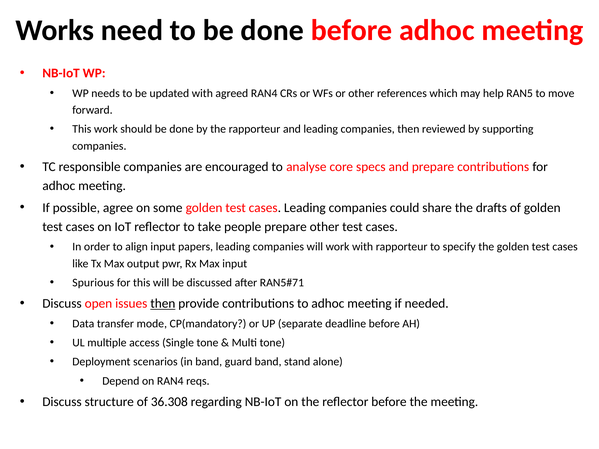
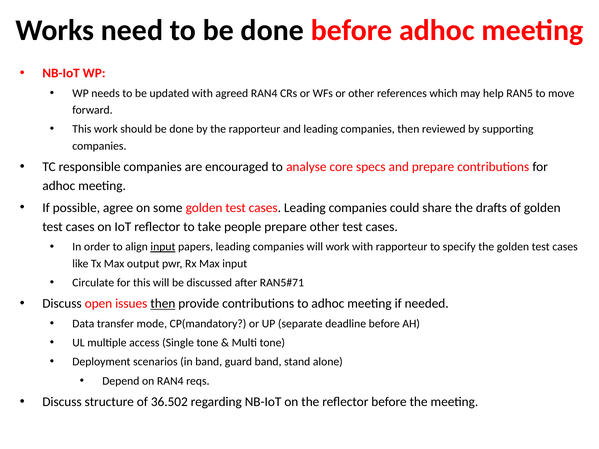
input at (163, 247) underline: none -> present
Spurious: Spurious -> Circulate
36.308: 36.308 -> 36.502
